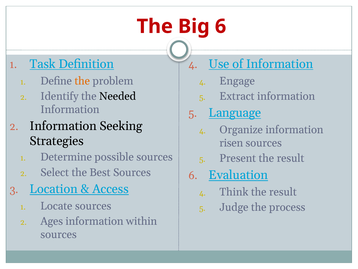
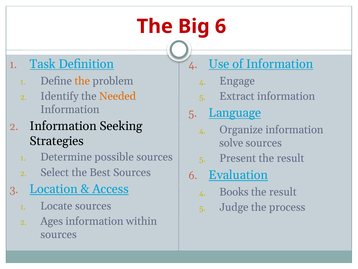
Needed colour: black -> orange
risen: risen -> solve
Think: Think -> Books
